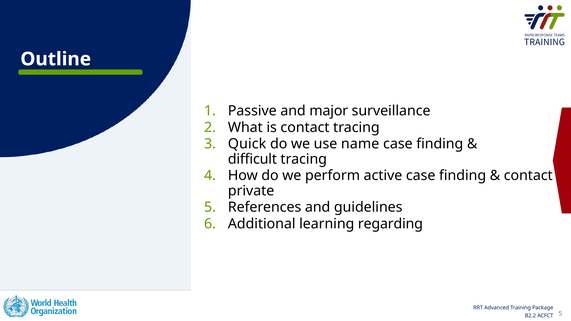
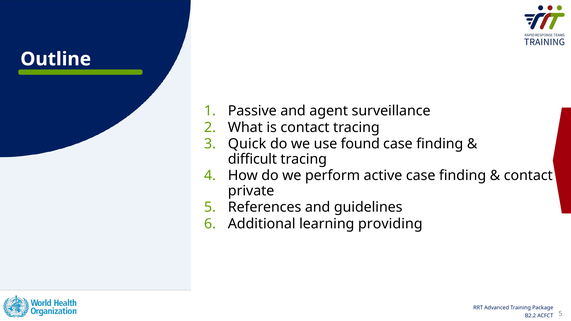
major: major -> agent
name: name -> found
regarding: regarding -> providing
